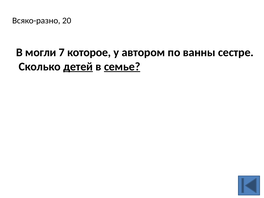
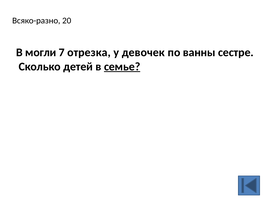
которое: которое -> отрезка
автором: автором -> девочек
детей underline: present -> none
